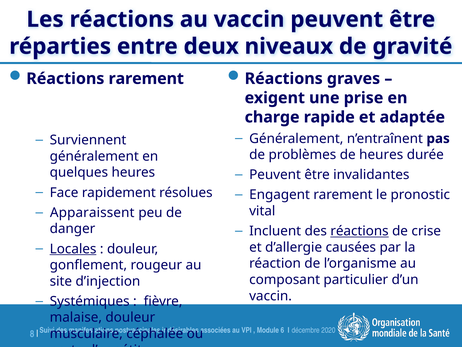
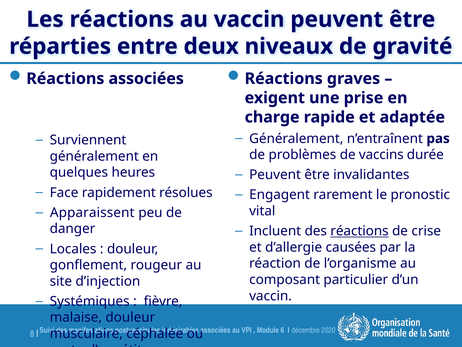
Réactions rarement: rarement -> associées
de heures: heures -> vaccins
Locales underline: present -> none
